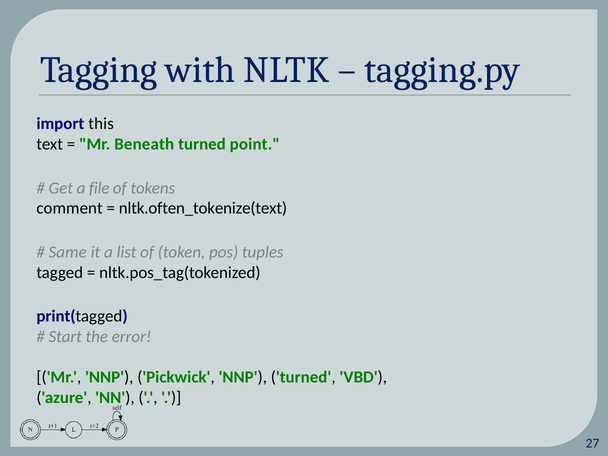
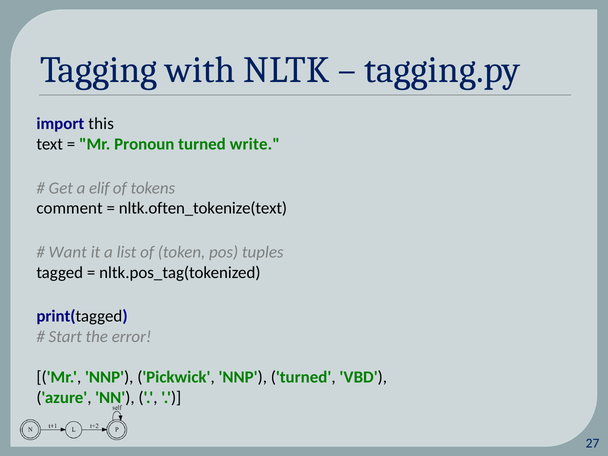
Beneath: Beneath -> Pronoun
point: point -> write
file: file -> elif
Same: Same -> Want
